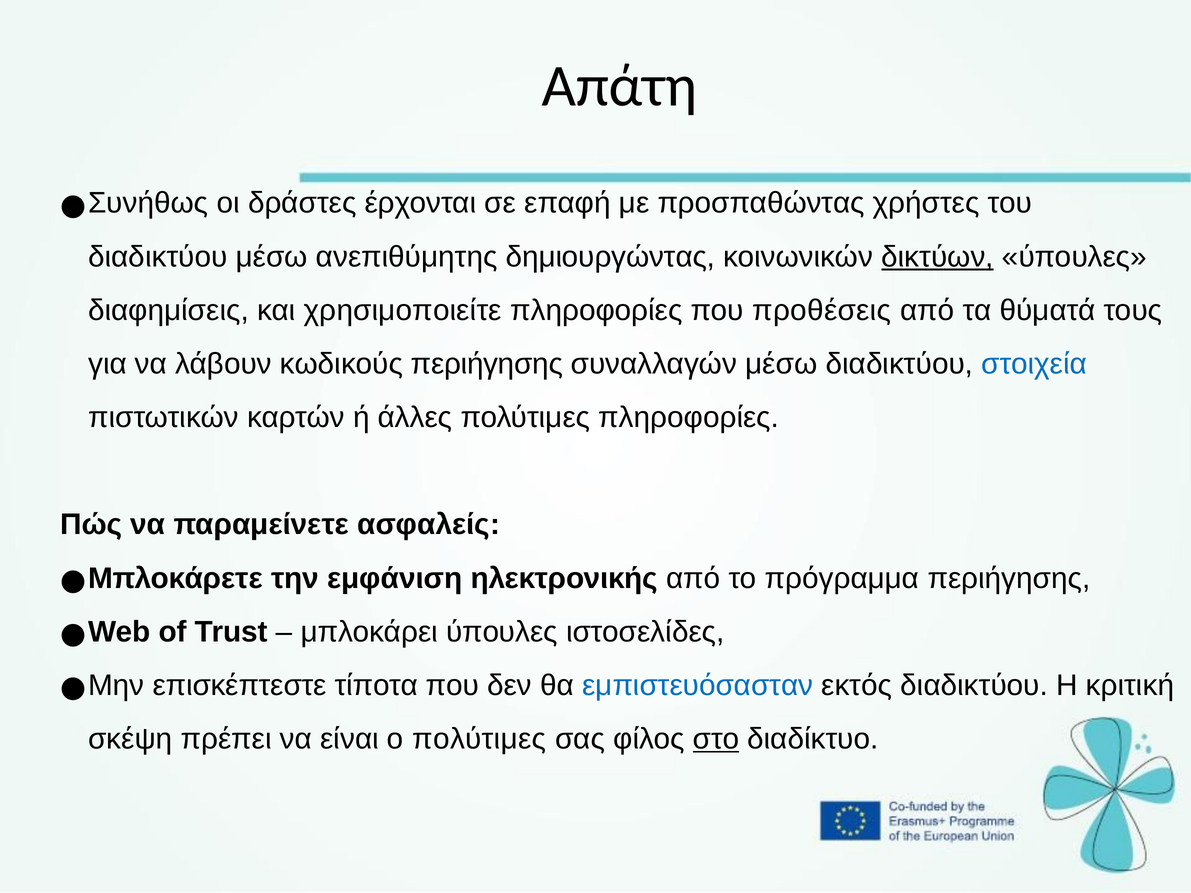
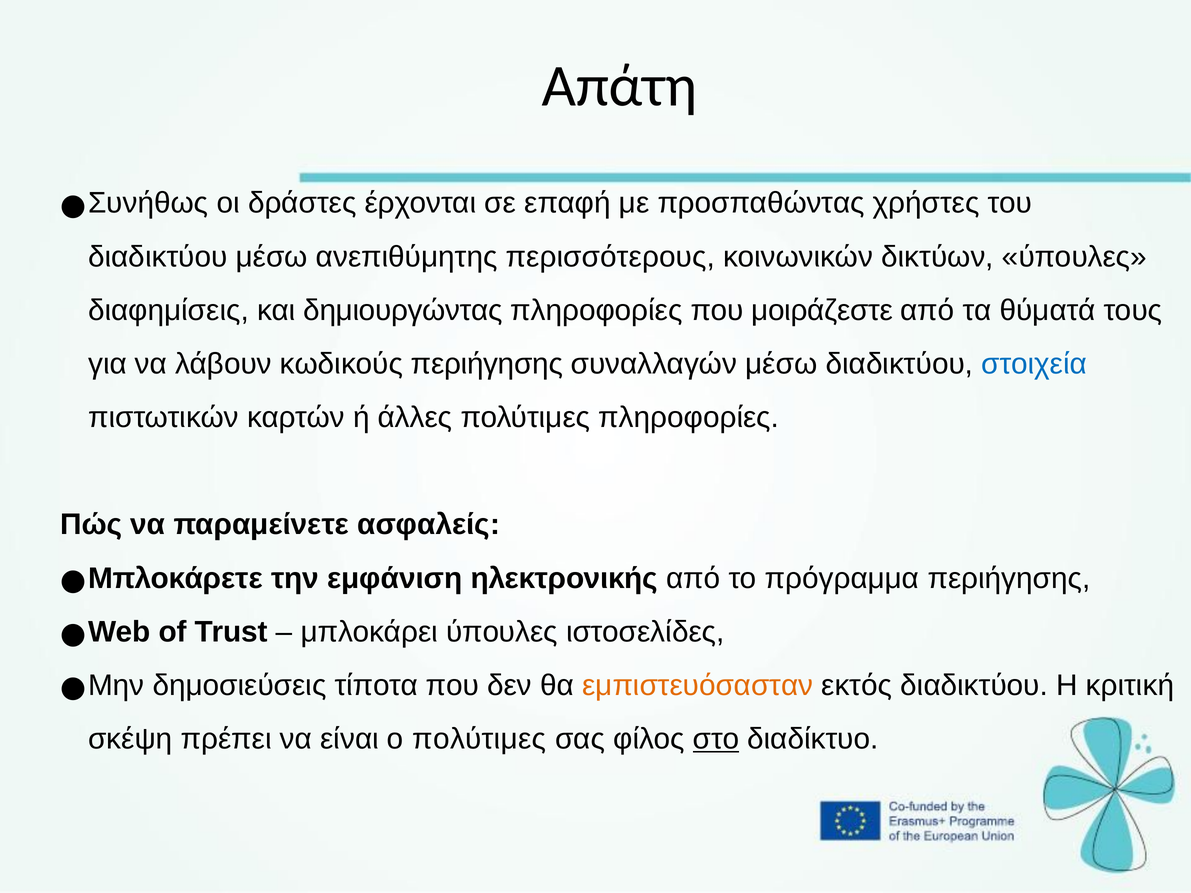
δημιουργώντας: δημιουργώντας -> περισσότερους
δικτύων underline: present -> none
χρησιμοποιείτε: χρησιμοποιείτε -> δημιουργώντας
προθέσεις: προθέσεις -> μοιράζεστε
επισκέπτεστε: επισκέπτεστε -> δημοσιεύσεις
εμπιστευόσασταν colour: blue -> orange
